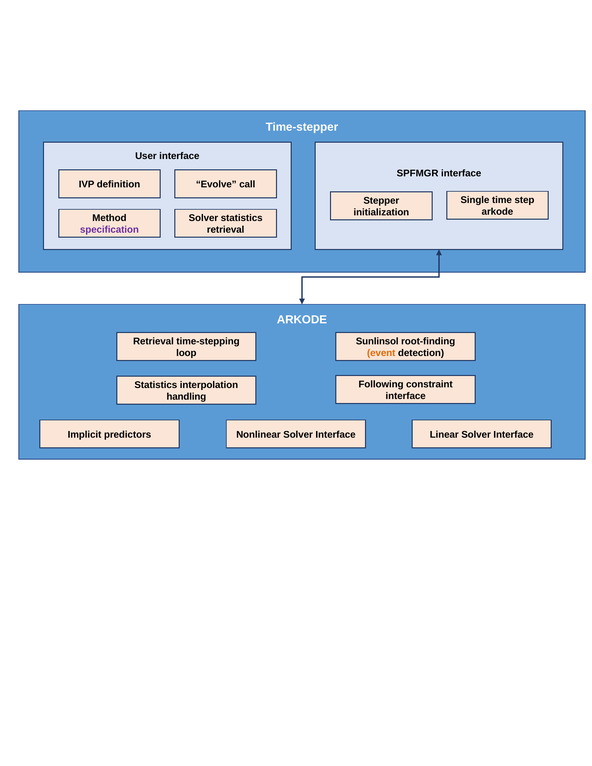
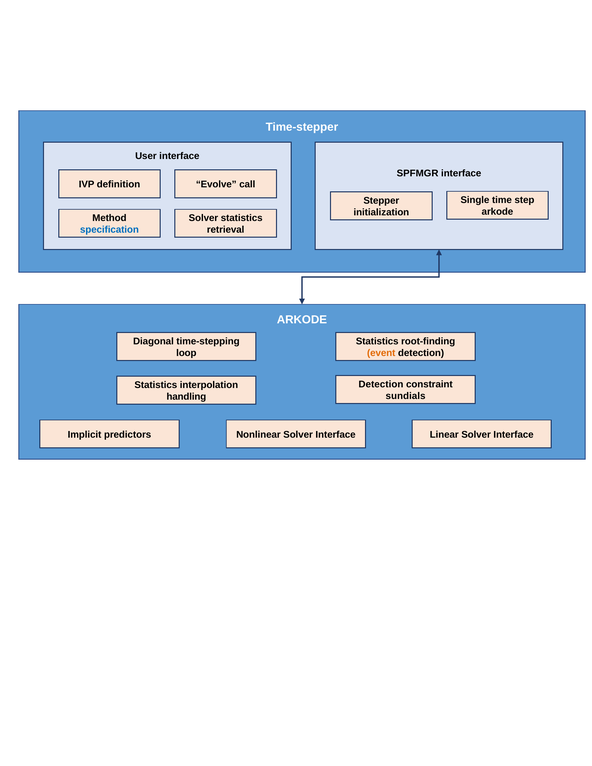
specification colour: purple -> blue
Retrieval at (153, 341): Retrieval -> Diagonal
Sunlinsol at (377, 341): Sunlinsol -> Statistics
Following at (381, 384): Following -> Detection
interface at (406, 396): interface -> sundials
